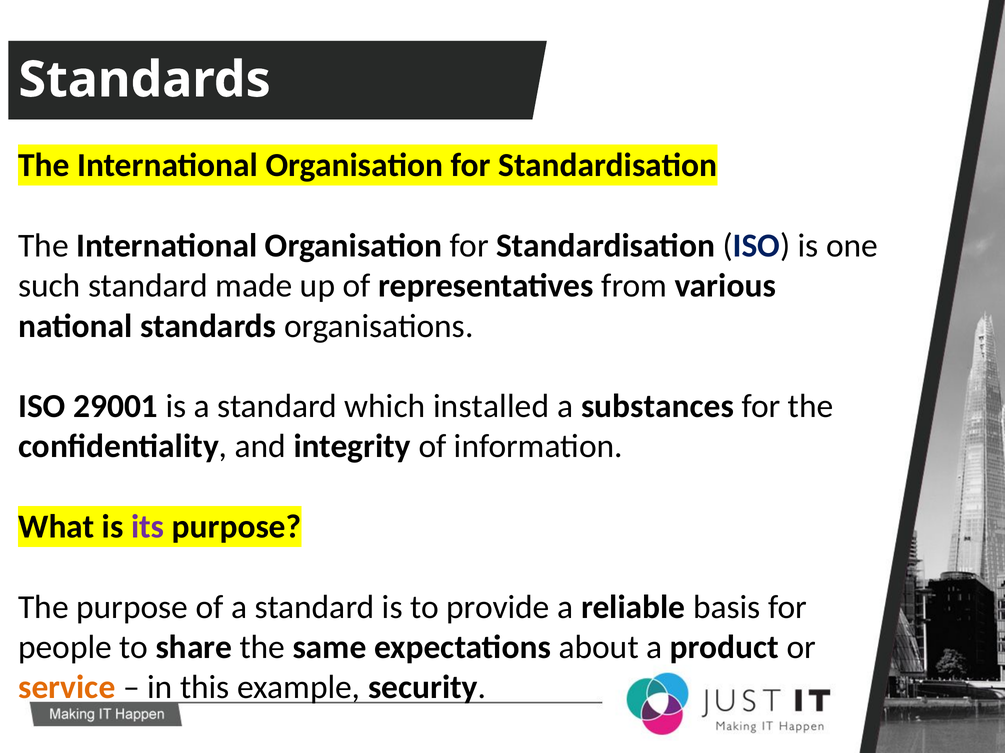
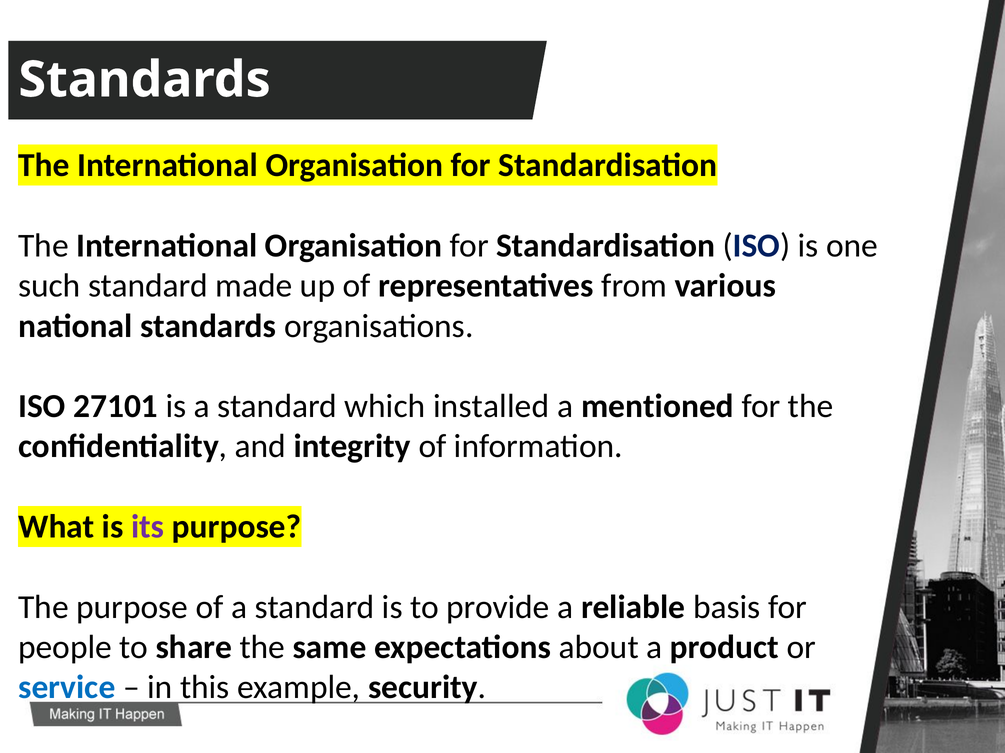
29001: 29001 -> 27101
substances: substances -> mentioned
service colour: orange -> blue
